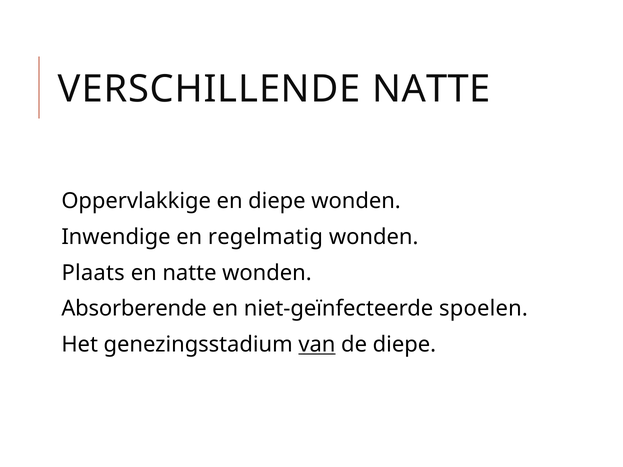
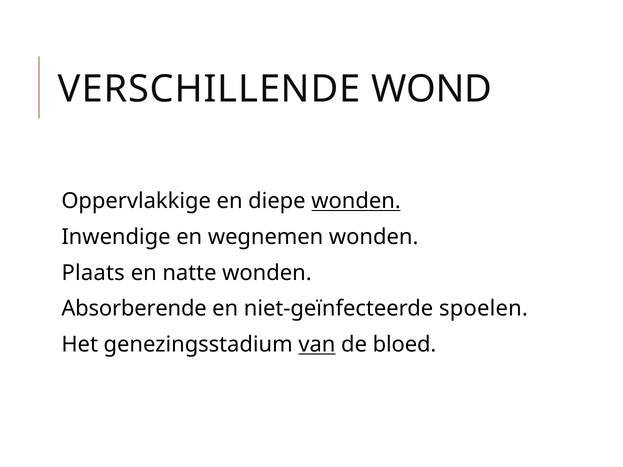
VERSCHILLENDE NATTE: NATTE -> WOND
wonden at (356, 201) underline: none -> present
regelmatig: regelmatig -> wegnemen
de diepe: diepe -> bloed
